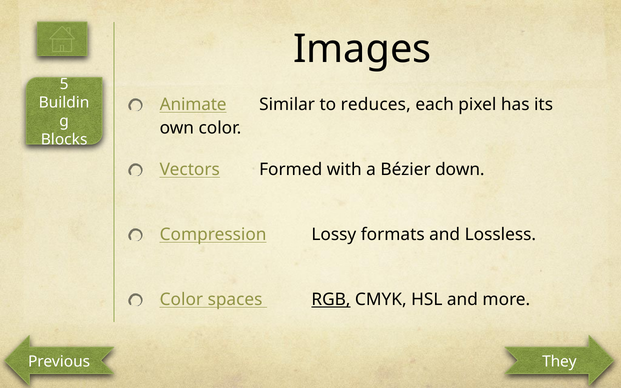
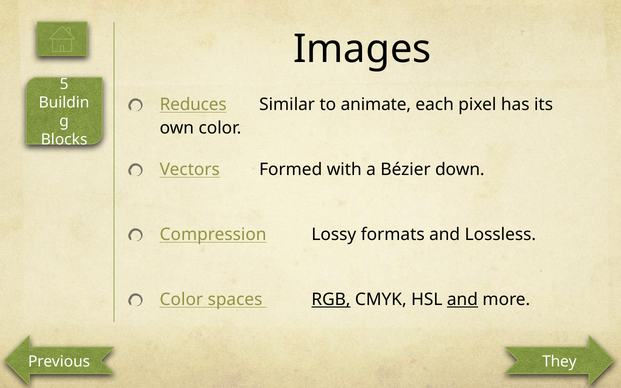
Animate: Animate -> Reduces
reduces: reduces -> animate
and at (462, 299) underline: none -> present
